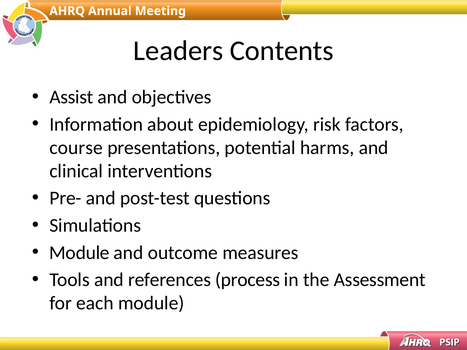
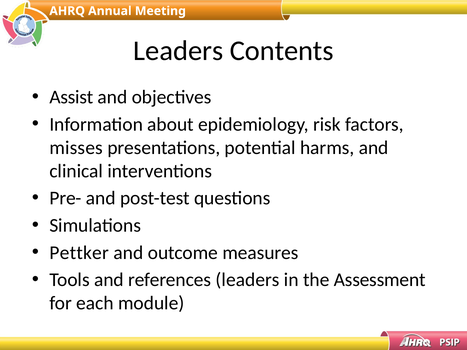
course: course -> misses
Module at (79, 253): Module -> Pettker
references process: process -> leaders
